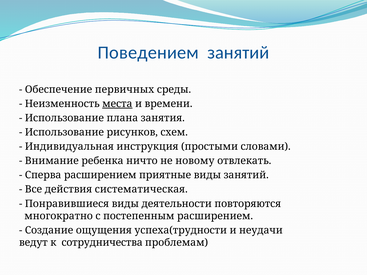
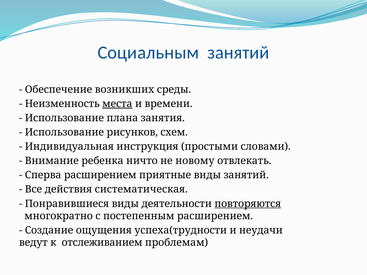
Поведением: Поведением -> Социальным
первичных: первичных -> возникших
повторяются underline: none -> present
сотрудничества: сотрудничества -> отслеживанием
